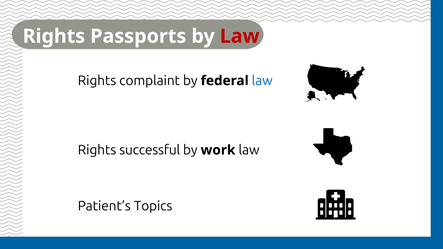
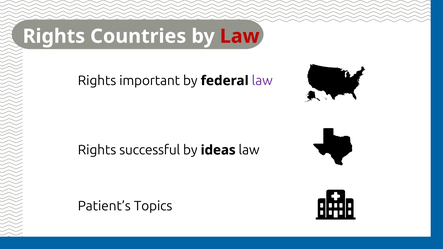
Passports: Passports -> Countries
complaint: complaint -> important
law at (262, 81) colour: blue -> purple
work: work -> ideas
